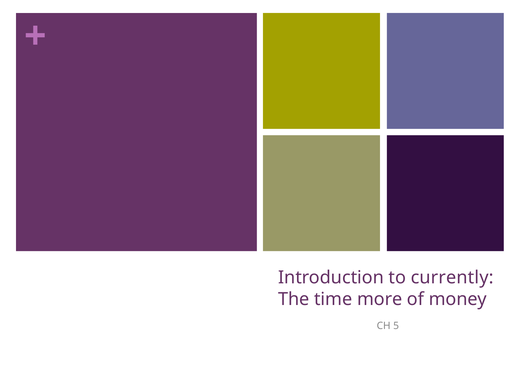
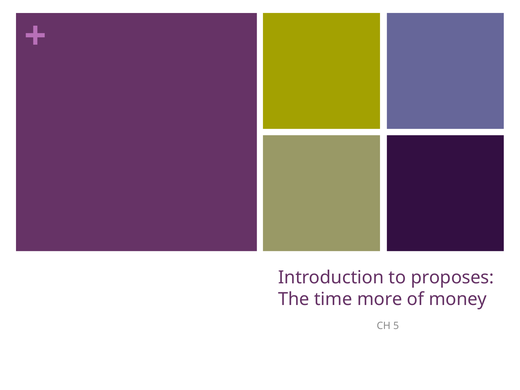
currently: currently -> proposes
